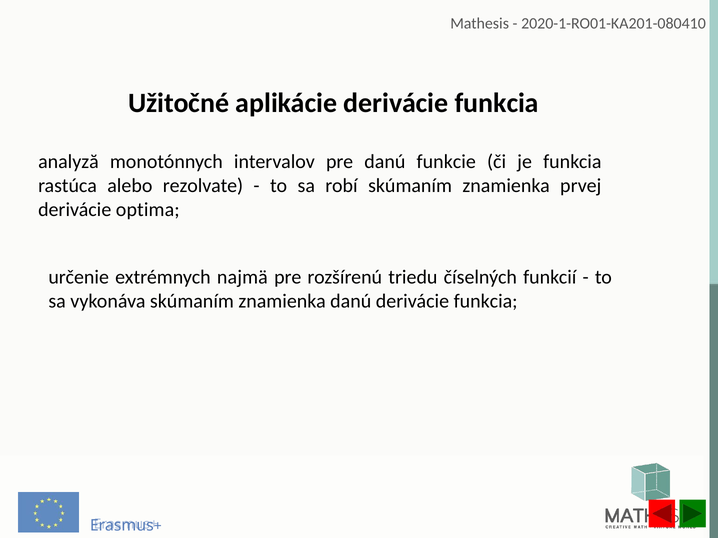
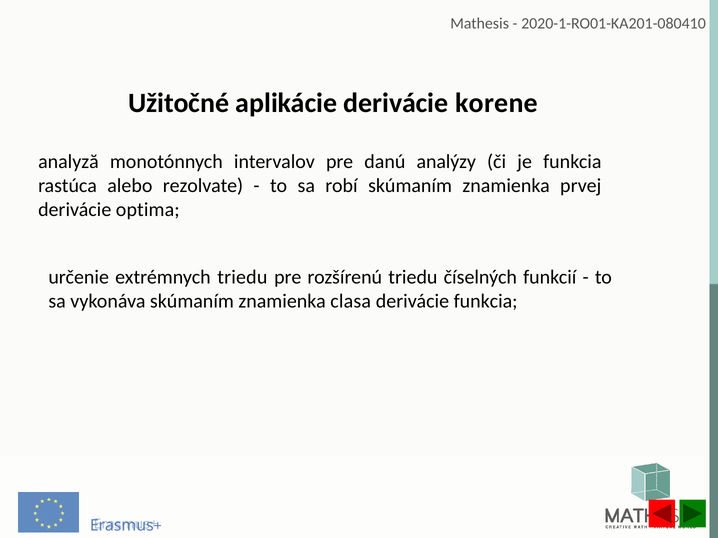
aplikácie derivácie funkcia: funkcia -> korene
funkcie: funkcie -> analýzy
extrémnych najmä: najmä -> triedu
znamienka danú: danú -> clasa
